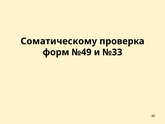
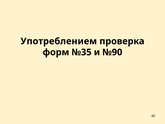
Соматическому: Соматическому -> Употреблением
№49: №49 -> №35
№33: №33 -> №90
